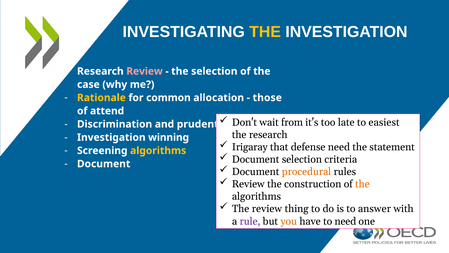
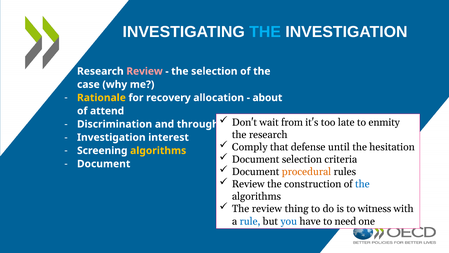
THE at (265, 32) colour: yellow -> light blue
common: common -> recovery
those: those -> about
easiest: easiest -> enmity
prudent: prudent -> through
winning: winning -> interest
Irigaray: Irigaray -> Comply
defense need: need -> until
statement: statement -> hesitation
the at (362, 184) colour: orange -> blue
answer: answer -> witness
rule colour: purple -> blue
you colour: orange -> blue
